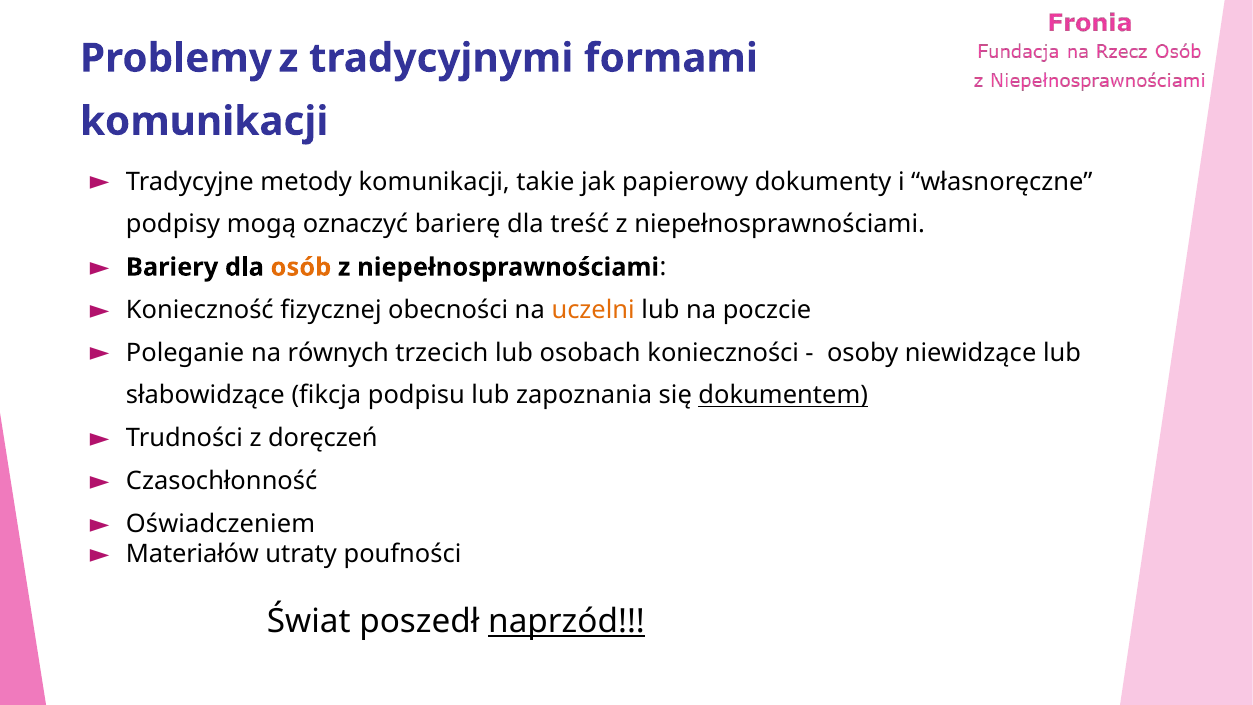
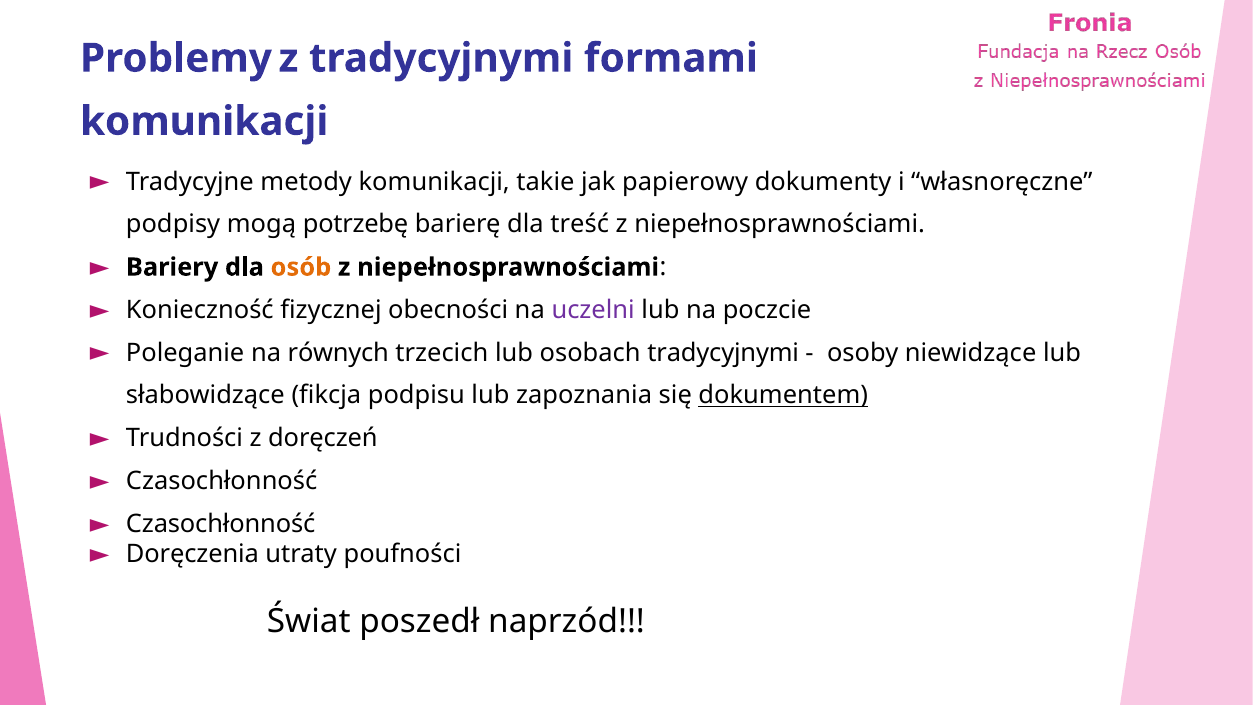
oznaczyć: oznaczyć -> potrzebę
uczelni colour: orange -> purple
osobach konieczności: konieczności -> tradycyjnymi
Oświadczeniem at (221, 524): Oświadczeniem -> Czasochłonność
Materiałów: Materiałów -> Doręczenia
naprzód underline: present -> none
